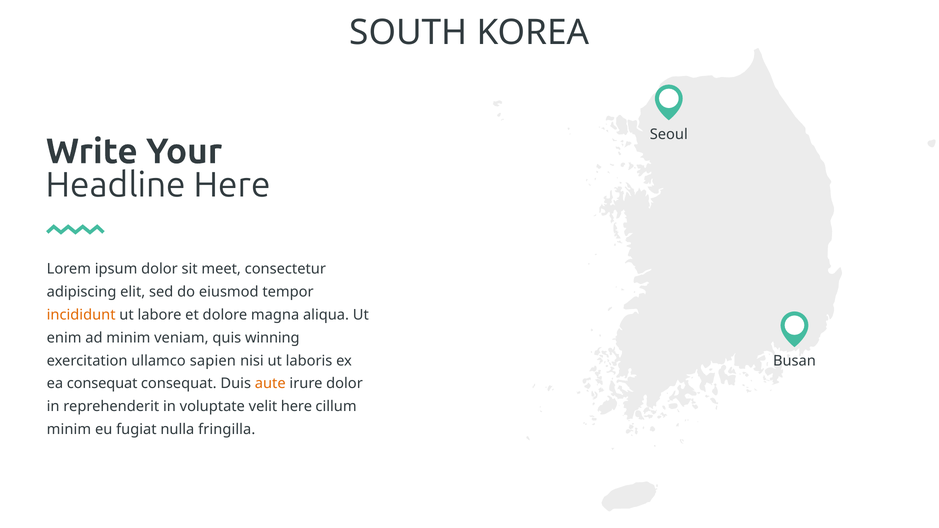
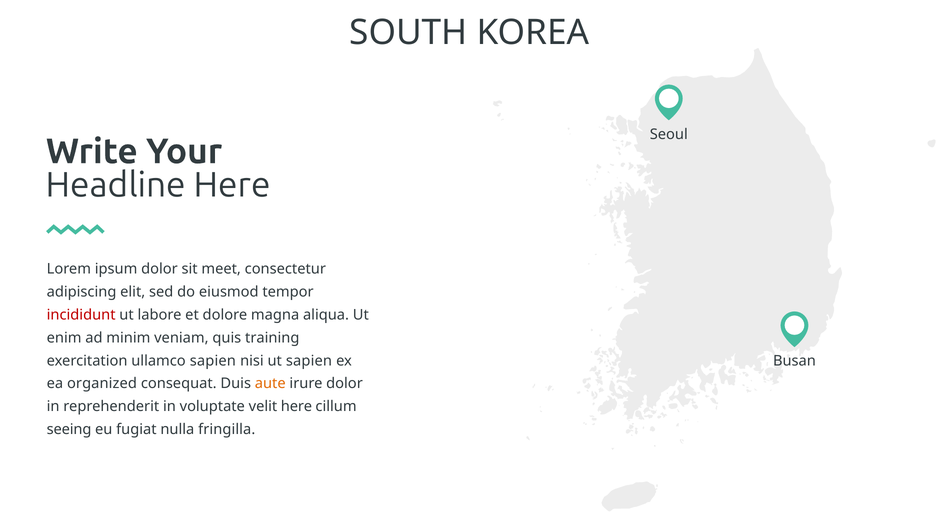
incididunt colour: orange -> red
winning: winning -> training
ut laboris: laboris -> sapien
ea consequat: consequat -> organized
minim at (69, 429): minim -> seeing
